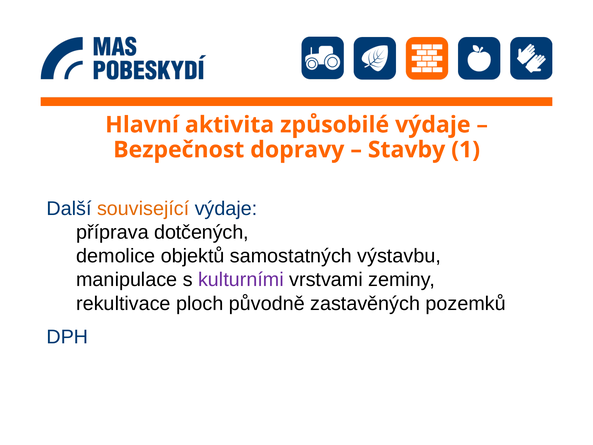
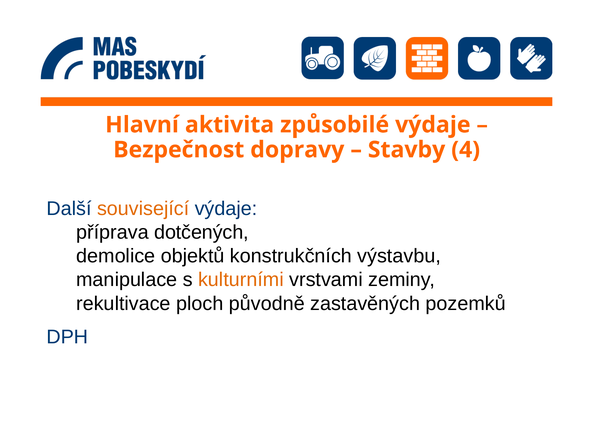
1: 1 -> 4
samostatných: samostatných -> konstrukčních
kulturními colour: purple -> orange
